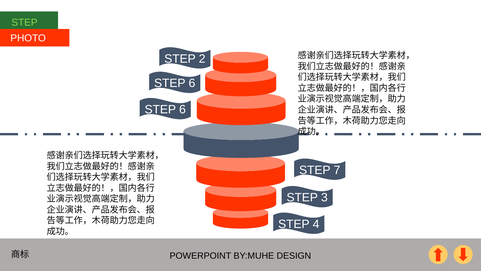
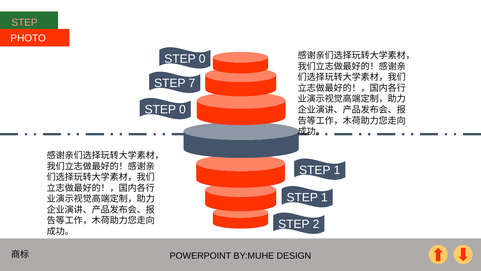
STEP at (24, 22) colour: light green -> pink
2 at (202, 59): 2 -> 0
6 at (192, 83): 6 -> 7
6 at (182, 109): 6 -> 0
7 at (337, 170): 7 -> 1
3 at (324, 197): 3 -> 1
4: 4 -> 2
